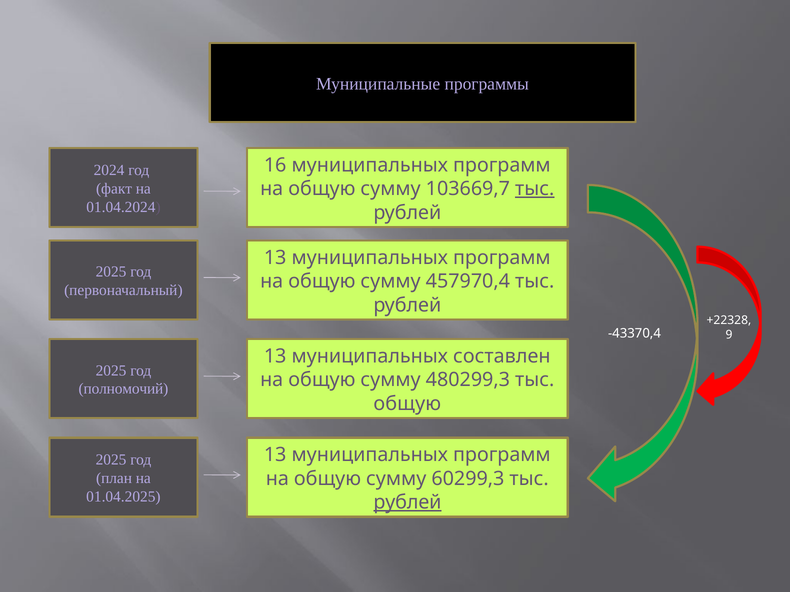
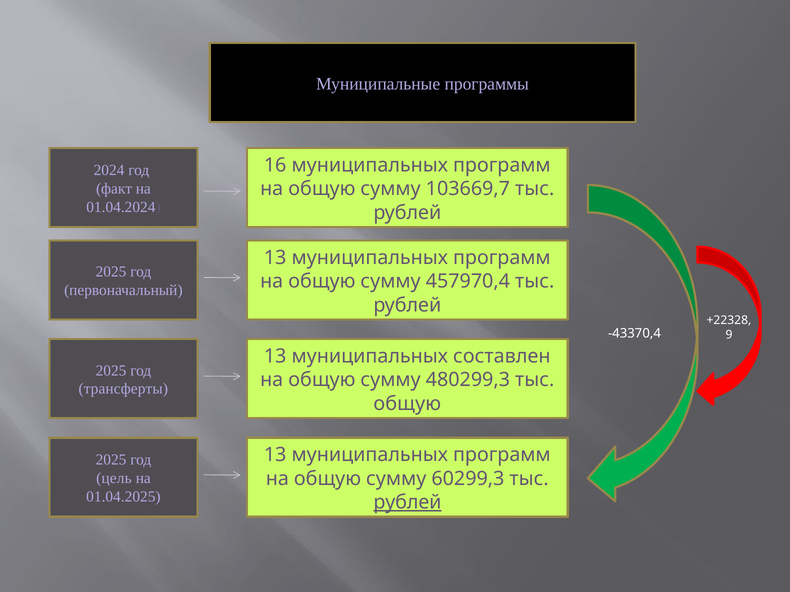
тыс at (535, 189) underline: present -> none
полномочий: полномочий -> трансферты
план: план -> цель
